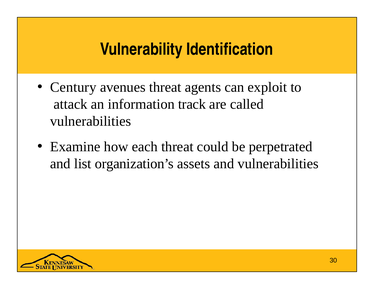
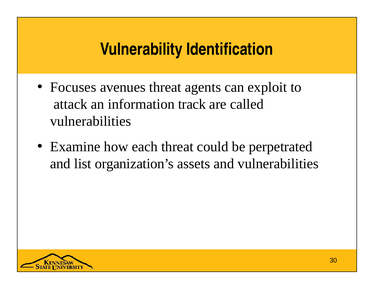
Century: Century -> Focuses
